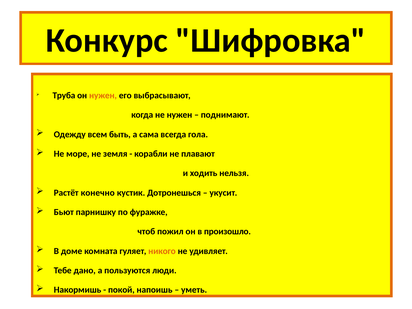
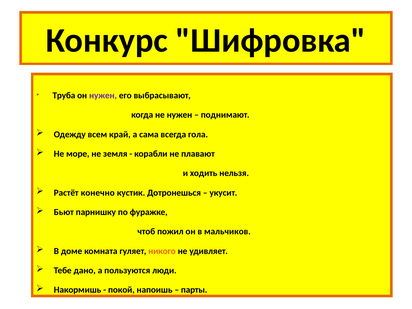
нужен at (103, 95) colour: orange -> purple
быть: быть -> край
произошло: произошло -> мальчиков
уметь: уметь -> парты
